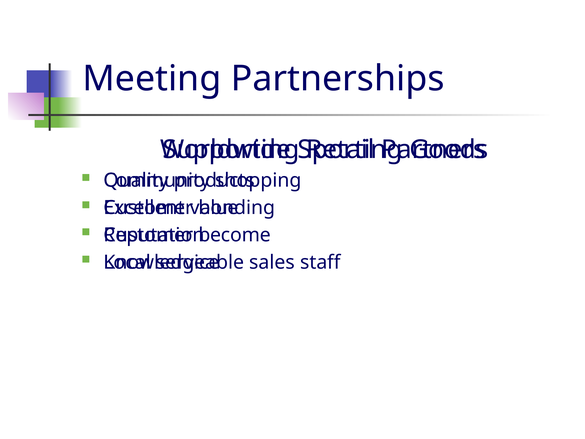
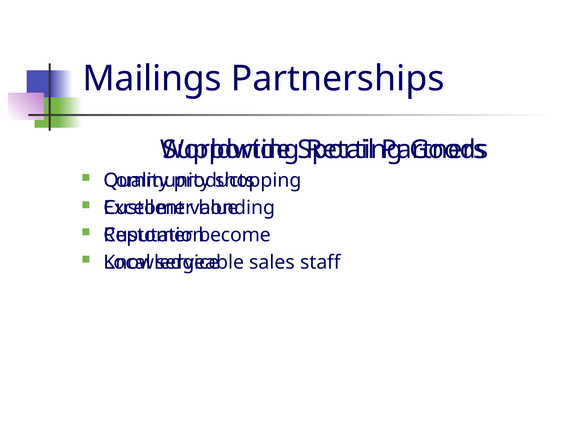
Meeting: Meeting -> Mailings
